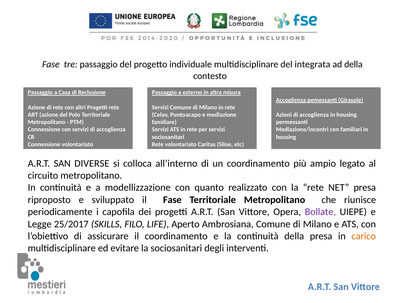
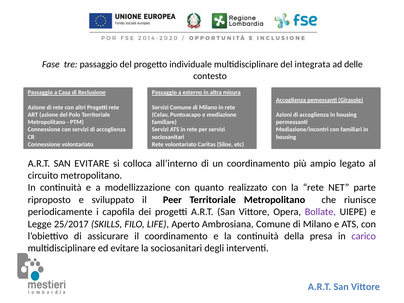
ad della: della -> delle
SAN DIVERSE: DIVERSE -> EVITARE
NET presa: presa -> parte
il Fase: Fase -> Peer
carico colour: orange -> purple
